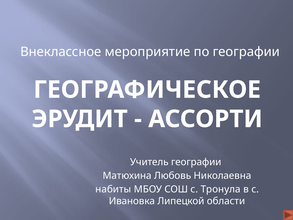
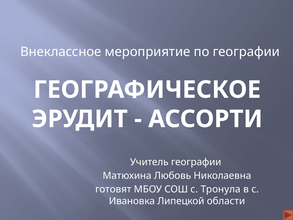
набиты: набиты -> готовят
